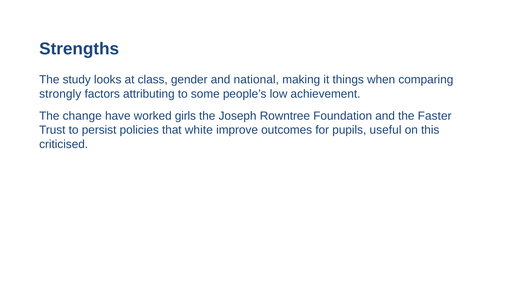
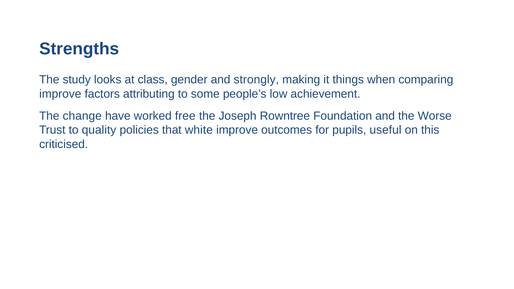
national: national -> strongly
strongly at (60, 94): strongly -> improve
girls: girls -> free
Faster: Faster -> Worse
persist: persist -> quality
